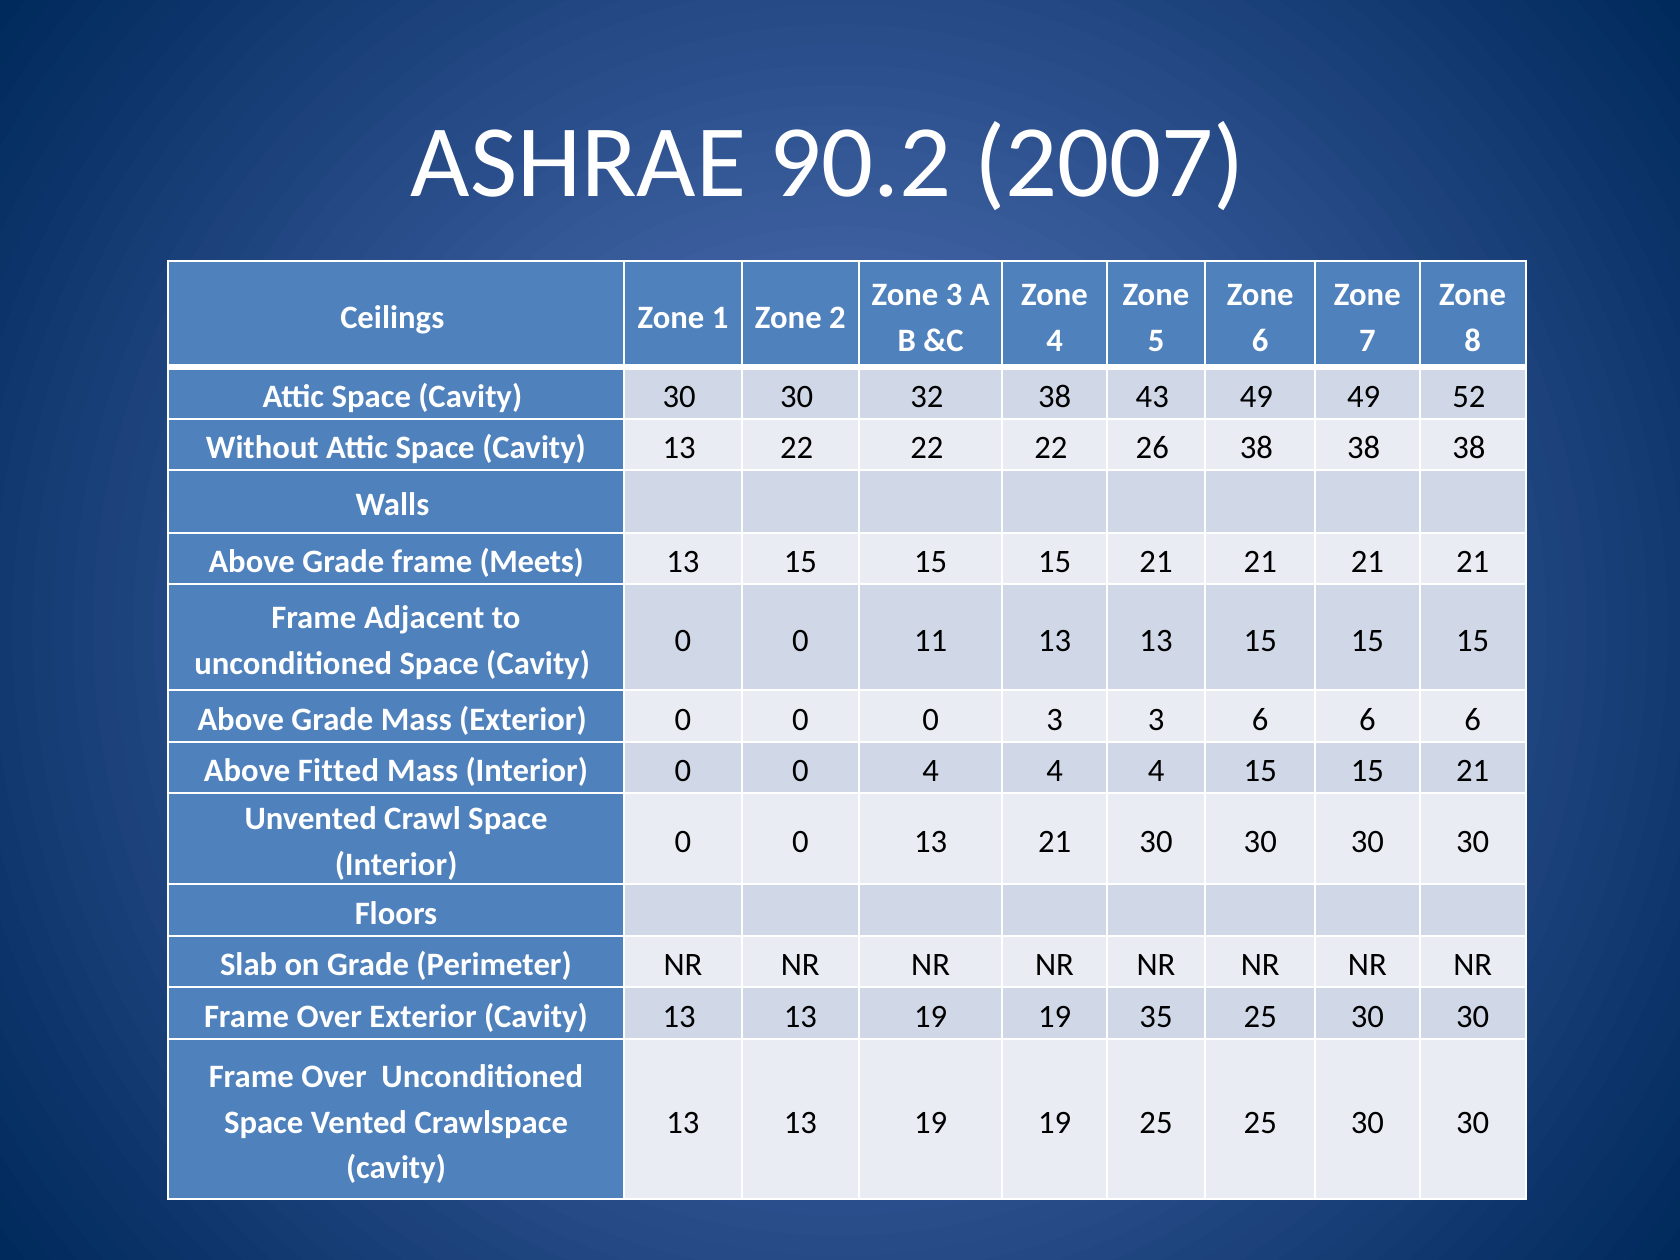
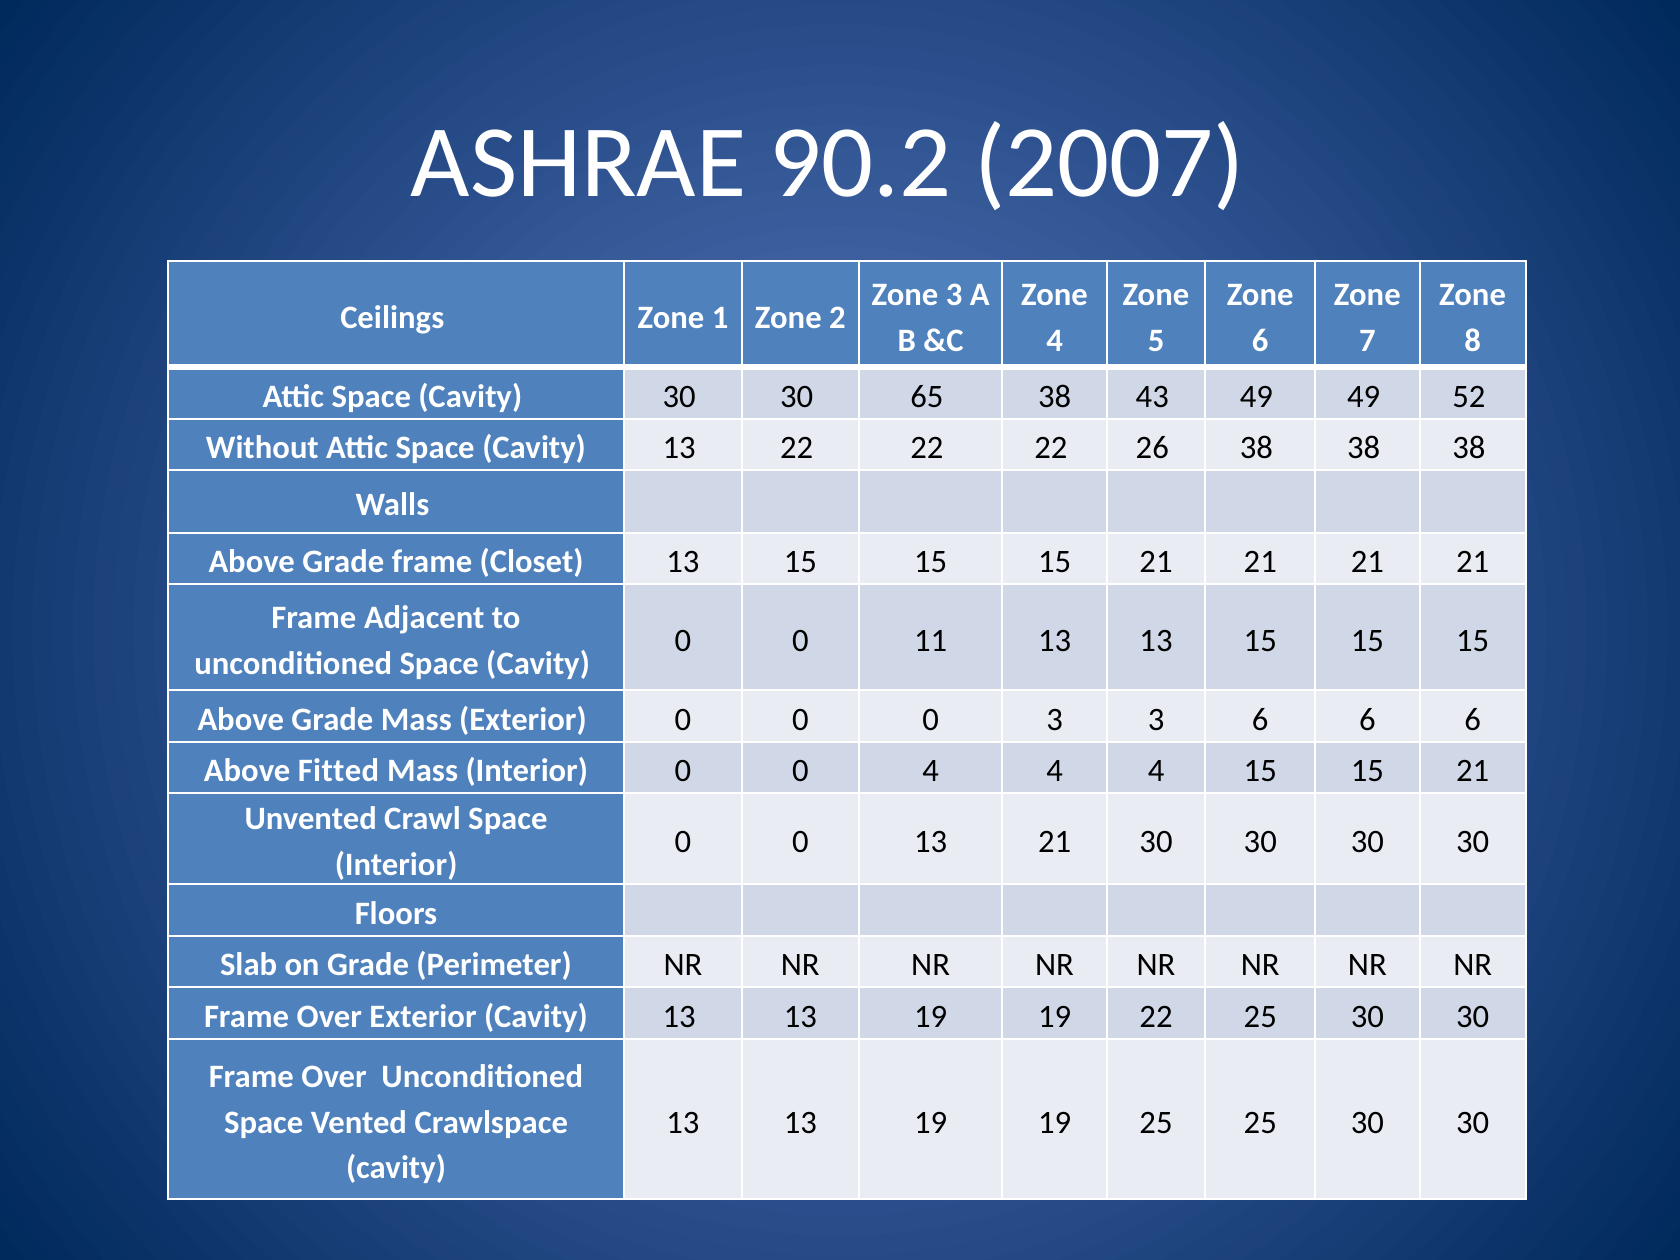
32: 32 -> 65
Meets: Meets -> Closet
19 35: 35 -> 22
